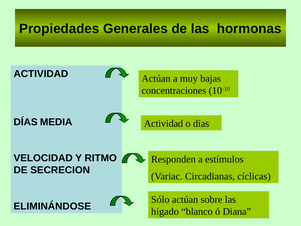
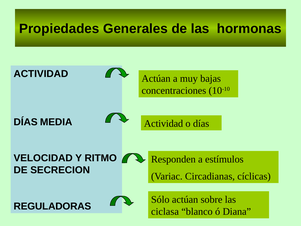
ELIMINÁNDOSE: ELIMINÁNDOSE -> REGULADORAS
hígado: hígado -> ciclasa
